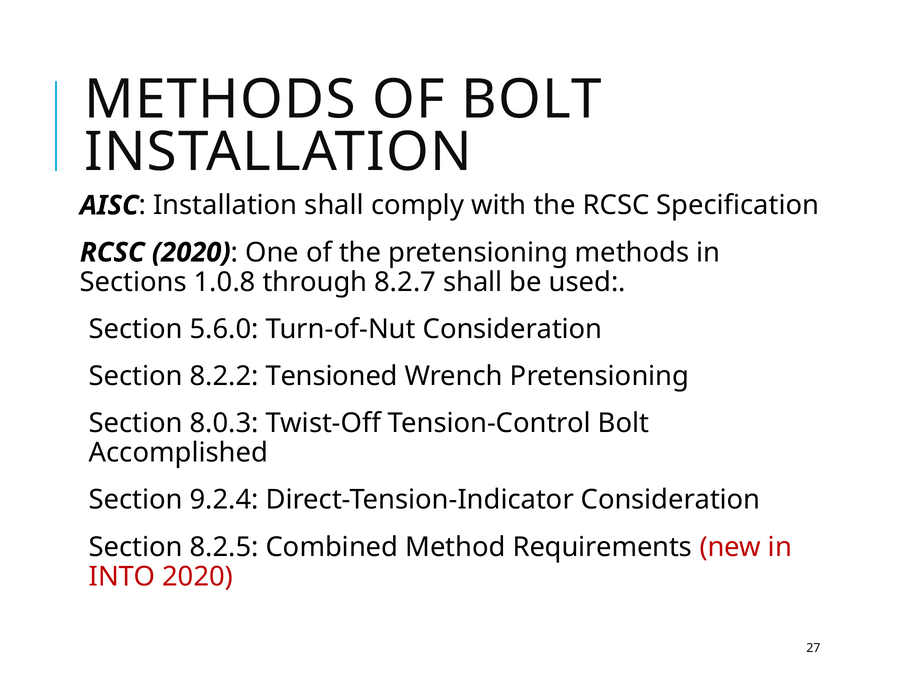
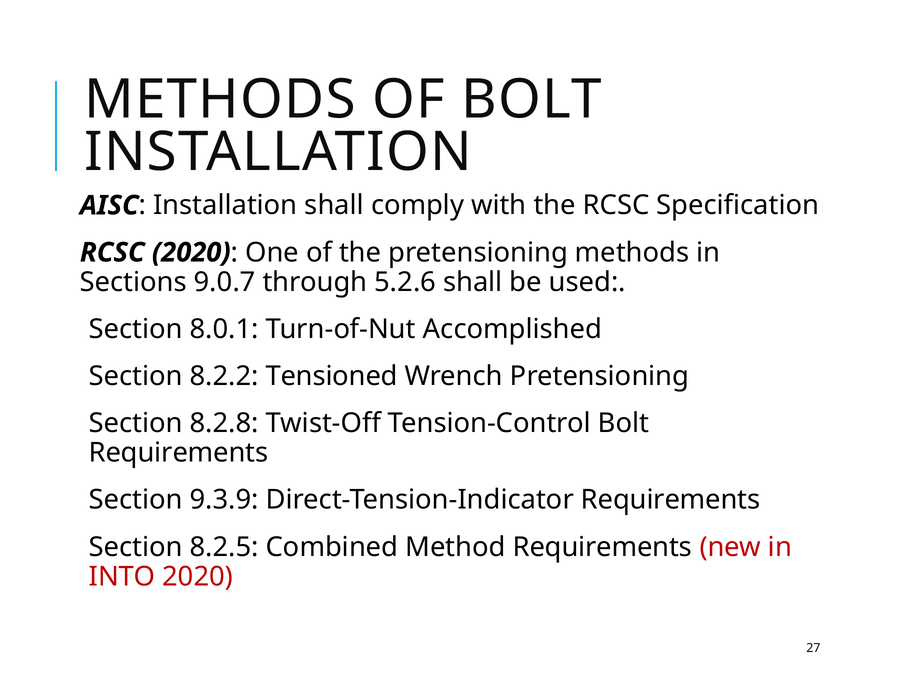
1.0.8: 1.0.8 -> 9.0.7
8.2.7: 8.2.7 -> 5.2.6
5.6.0: 5.6.0 -> 8.0.1
Turn-of-Nut Consideration: Consideration -> Accomplished
8.0.3: 8.0.3 -> 8.2.8
Accomplished at (178, 453): Accomplished -> Requirements
9.2.4: 9.2.4 -> 9.3.9
Direct-Tension-Indicator Consideration: Consideration -> Requirements
